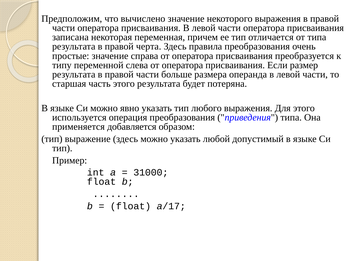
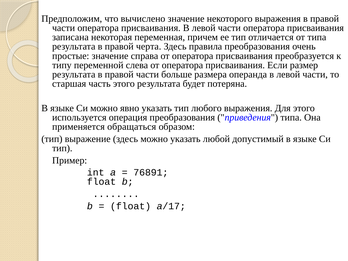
добавляется: добавляется -> обращаться
31000: 31000 -> 76891
